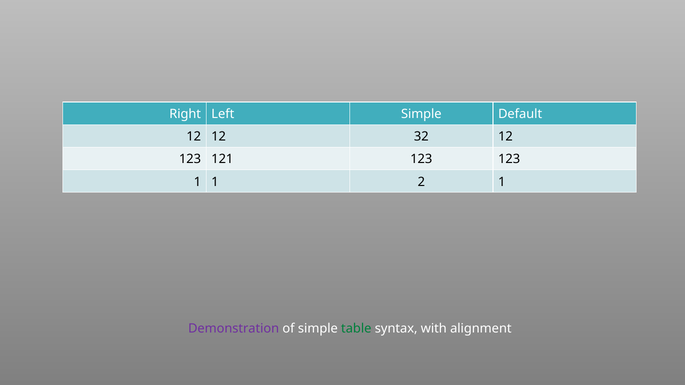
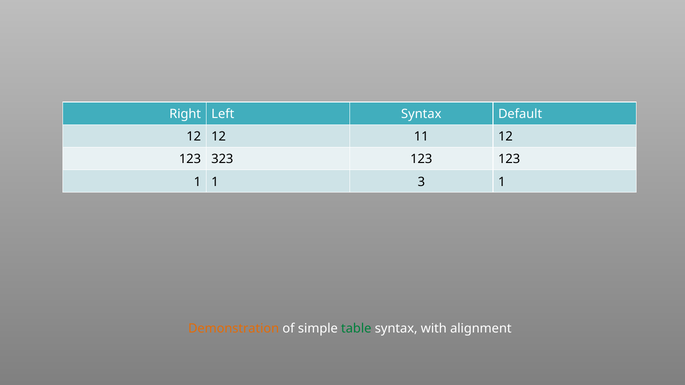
Left Simple: Simple -> Syntax
32: 32 -> 11
121: 121 -> 323
2: 2 -> 3
Demonstration colour: purple -> orange
